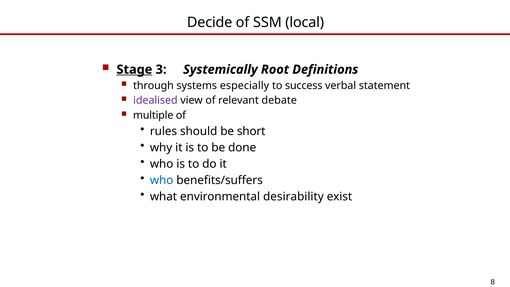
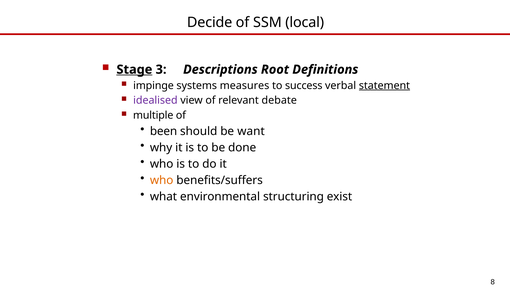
Systemically: Systemically -> Descriptions
through: through -> impinge
especially: especially -> measures
statement underline: none -> present
rules: rules -> been
short: short -> want
who at (162, 180) colour: blue -> orange
desirability: desirability -> structuring
